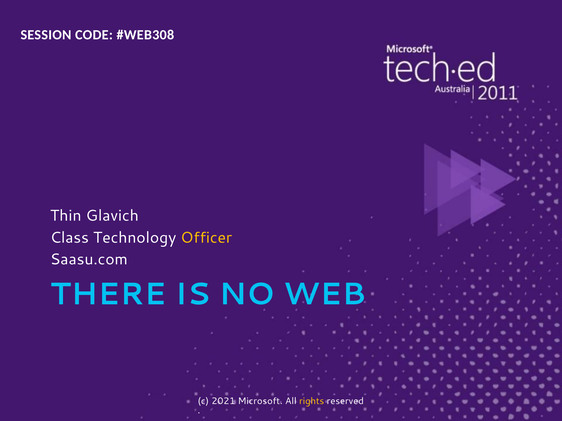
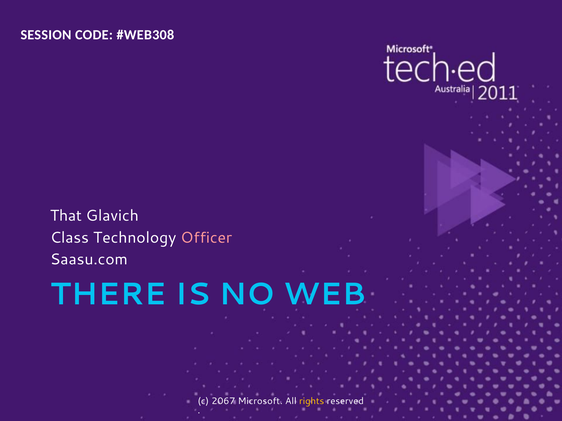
Thin: Thin -> That
Officer colour: yellow -> pink
2021: 2021 -> 2067
